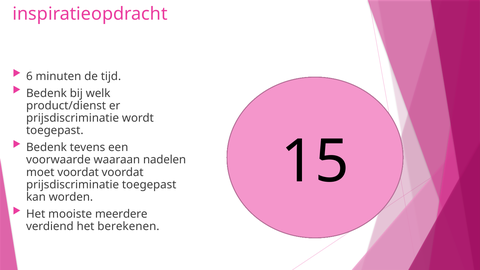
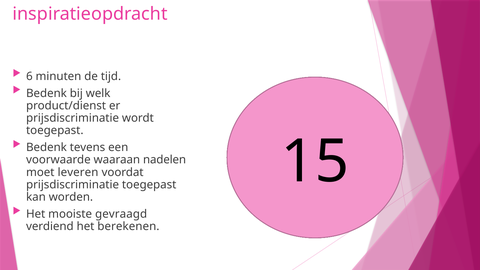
moet voordat: voordat -> leveren
meerdere: meerdere -> gevraagd
